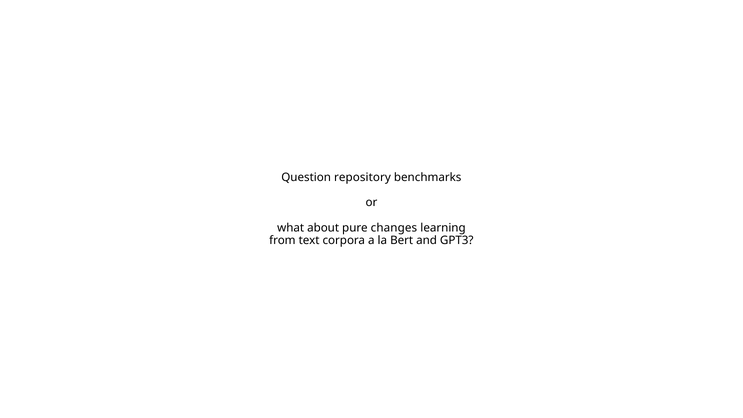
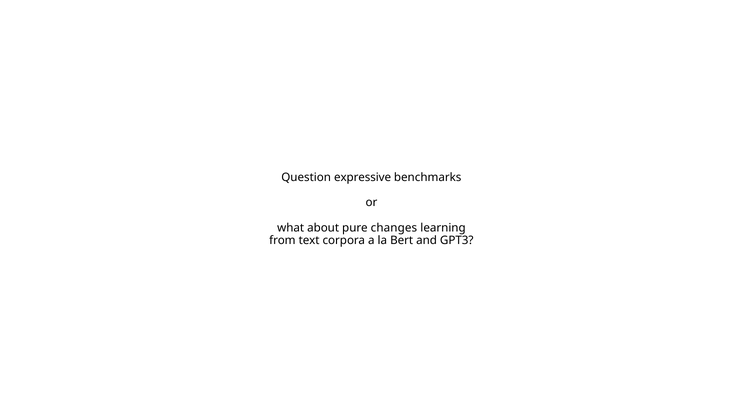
repository: repository -> expressive
